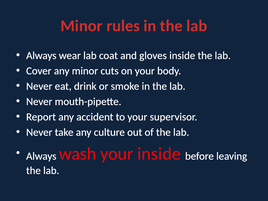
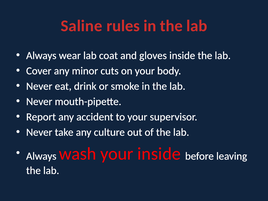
Minor at (82, 26): Minor -> Saline
